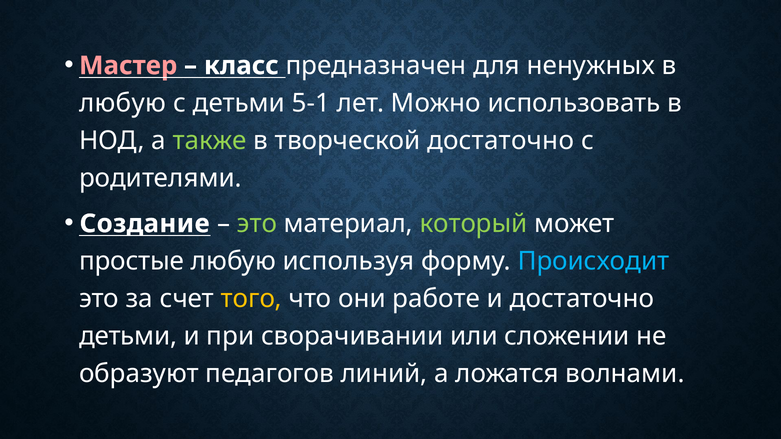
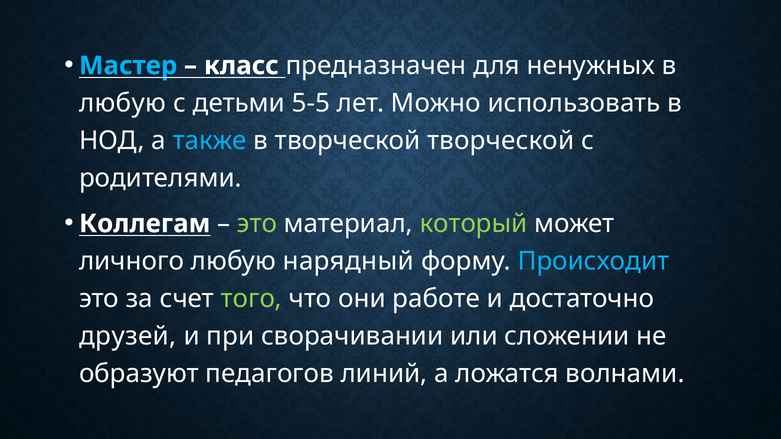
Мастер colour: pink -> light blue
5-1: 5-1 -> 5-5
также colour: light green -> light blue
творческой достаточно: достаточно -> творческой
Создание: Создание -> Коллегам
простые: простые -> личного
используя: используя -> нарядный
того colour: yellow -> light green
детьми at (128, 336): детьми -> друзей
